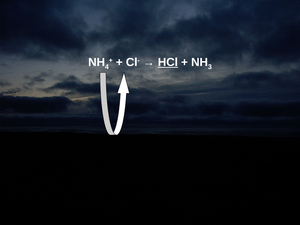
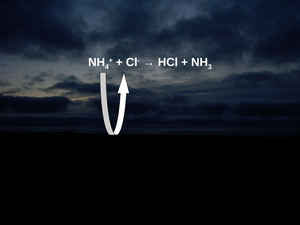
HCl underline: present -> none
